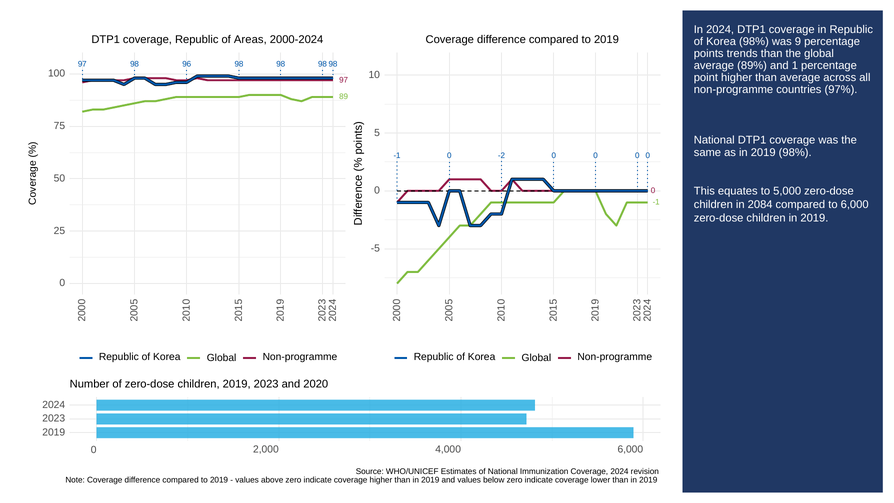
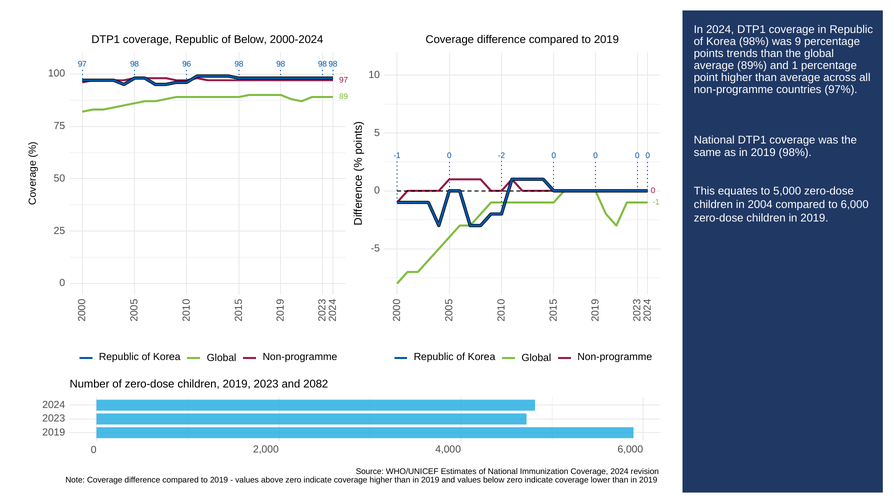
of Areas: Areas -> Below
2084: 2084 -> 2004
2020: 2020 -> 2082
